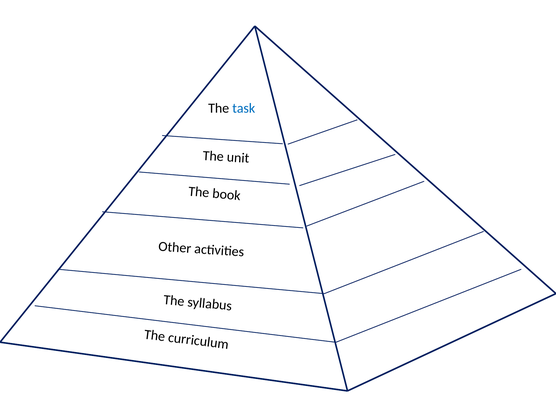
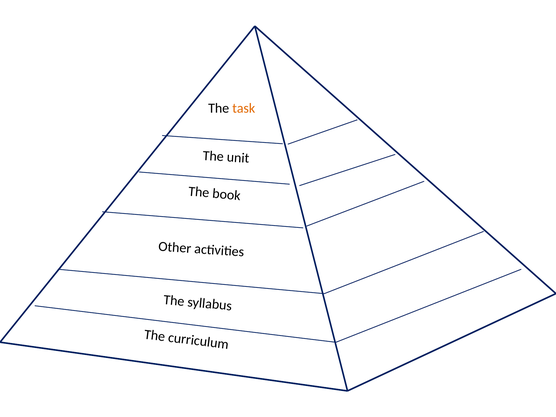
task colour: blue -> orange
